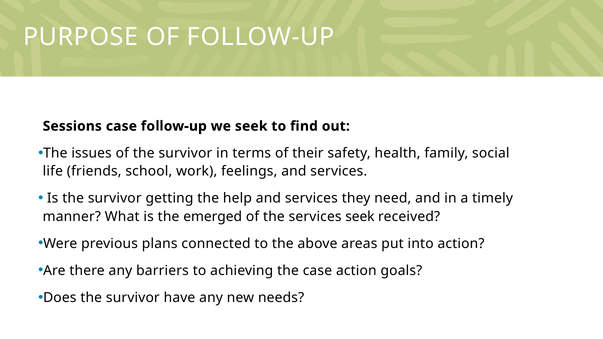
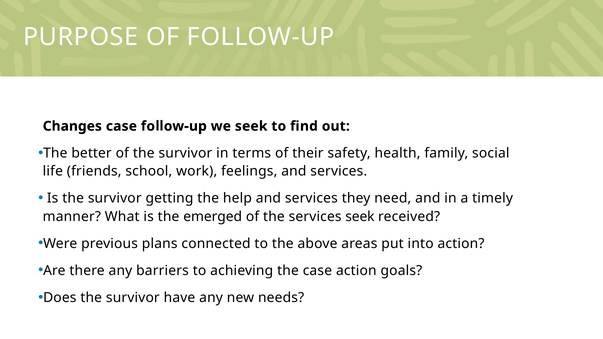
Sessions: Sessions -> Changes
issues: issues -> better
